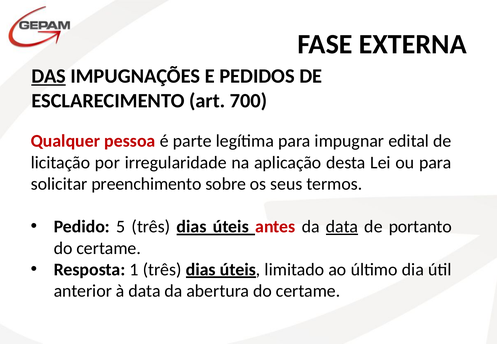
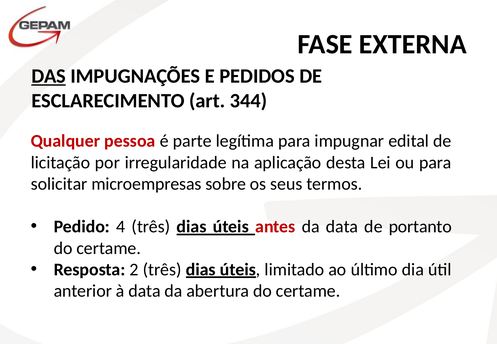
700: 700 -> 344
preenchimento: preenchimento -> microempresas
5: 5 -> 4
data at (342, 227) underline: present -> none
1: 1 -> 2
